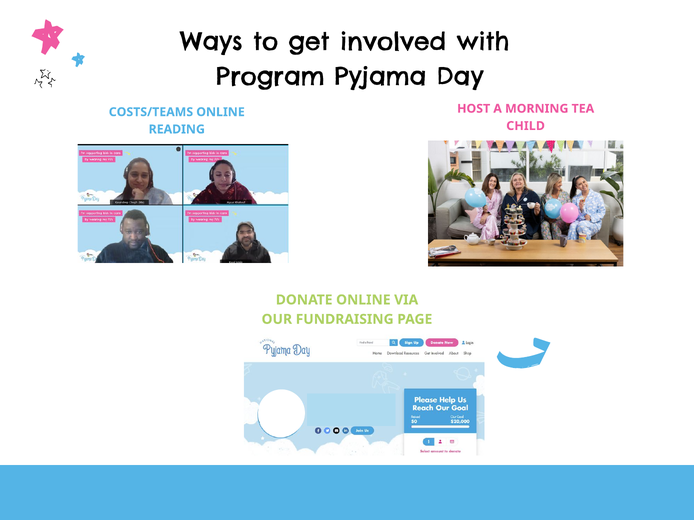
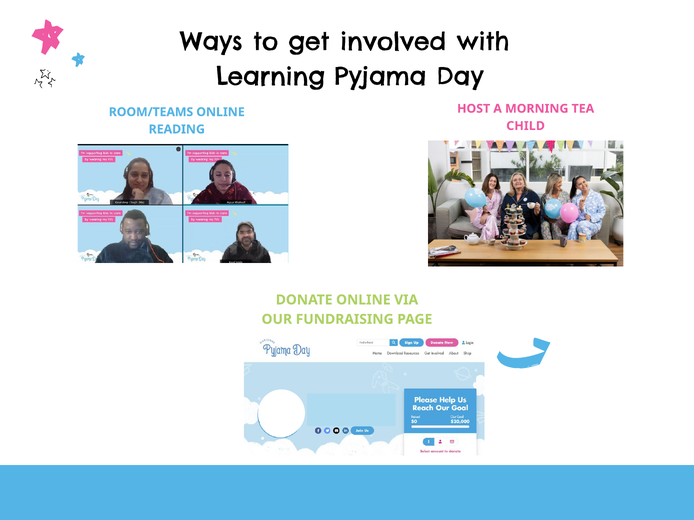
Program: Program -> Learning
COSTS/TEAMS: COSTS/TEAMS -> ROOM/TEAMS
